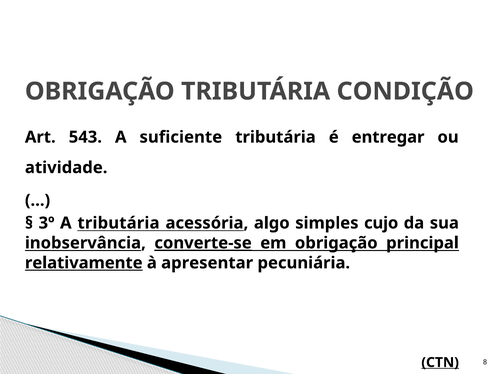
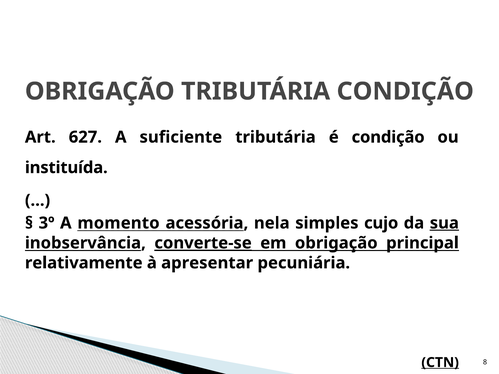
543: 543 -> 627
é entregar: entregar -> condição
atividade: atividade -> instituída
A tributária: tributária -> momento
algo: algo -> nela
sua underline: none -> present
relativamente underline: present -> none
